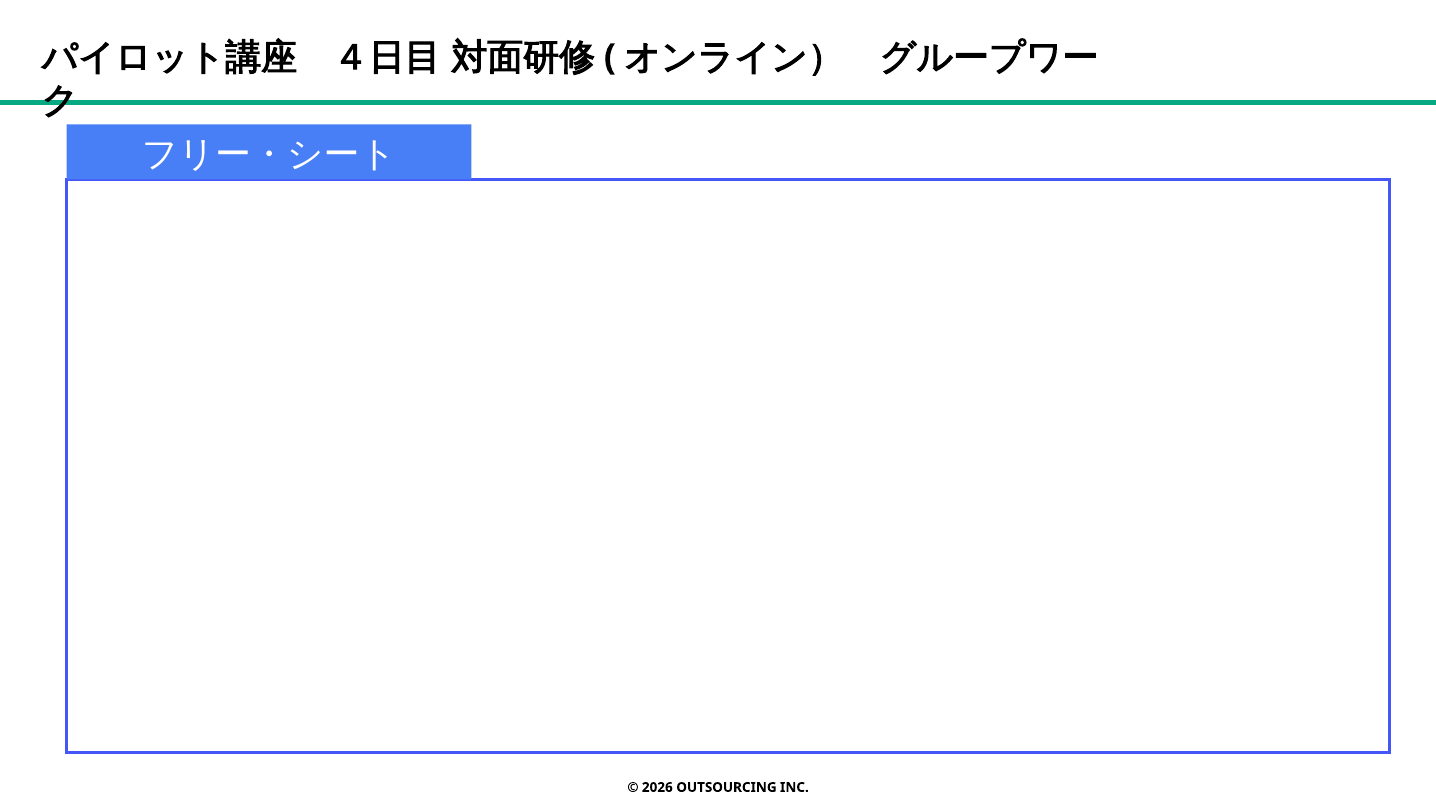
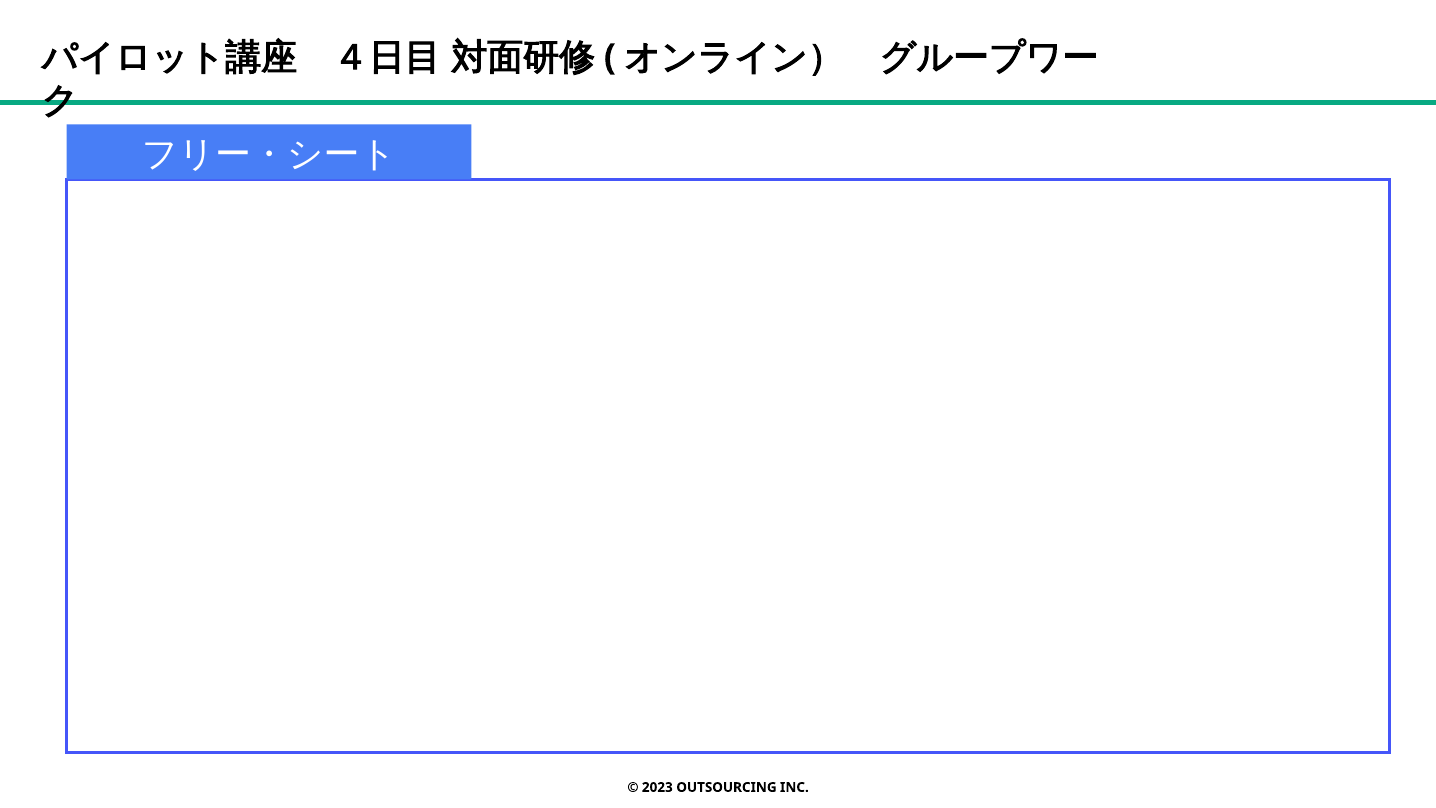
2026: 2026 -> 2023
